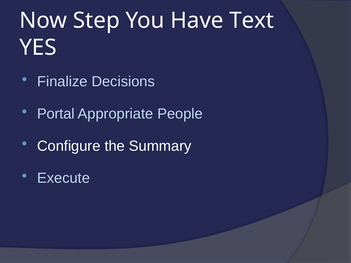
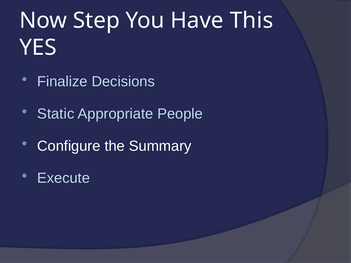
Text: Text -> This
Portal: Portal -> Static
